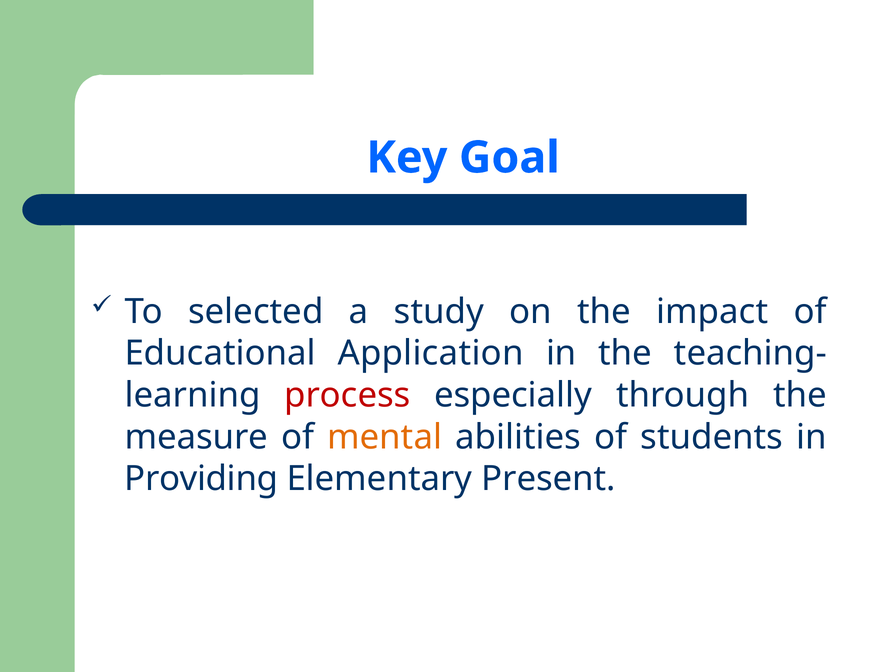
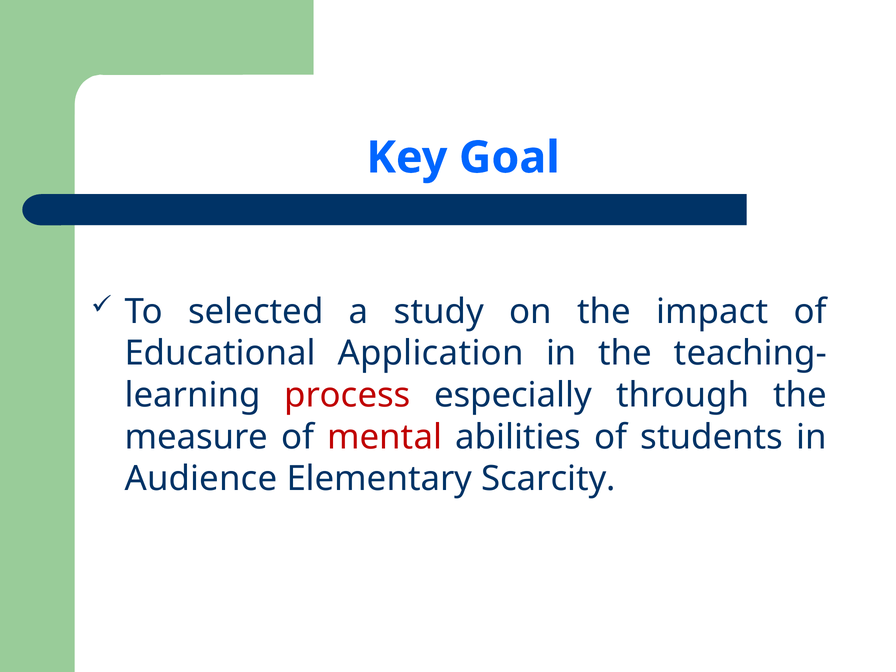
mental colour: orange -> red
Providing: Providing -> Audience
Present: Present -> Scarcity
